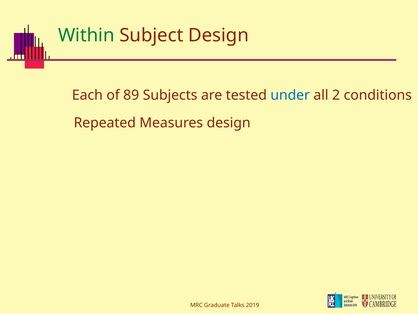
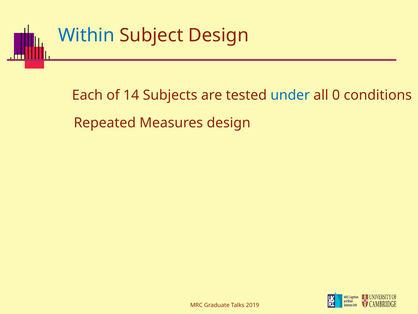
Within colour: green -> blue
89: 89 -> 14
2: 2 -> 0
